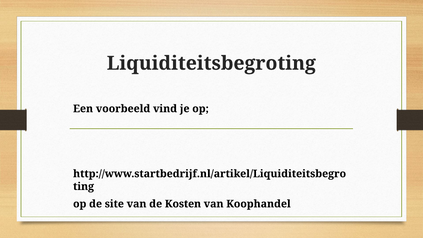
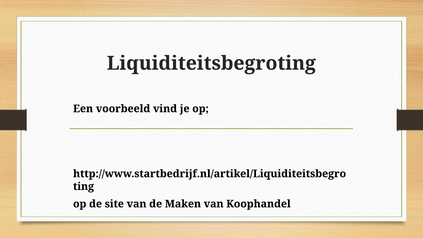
Kosten: Kosten -> Maken
